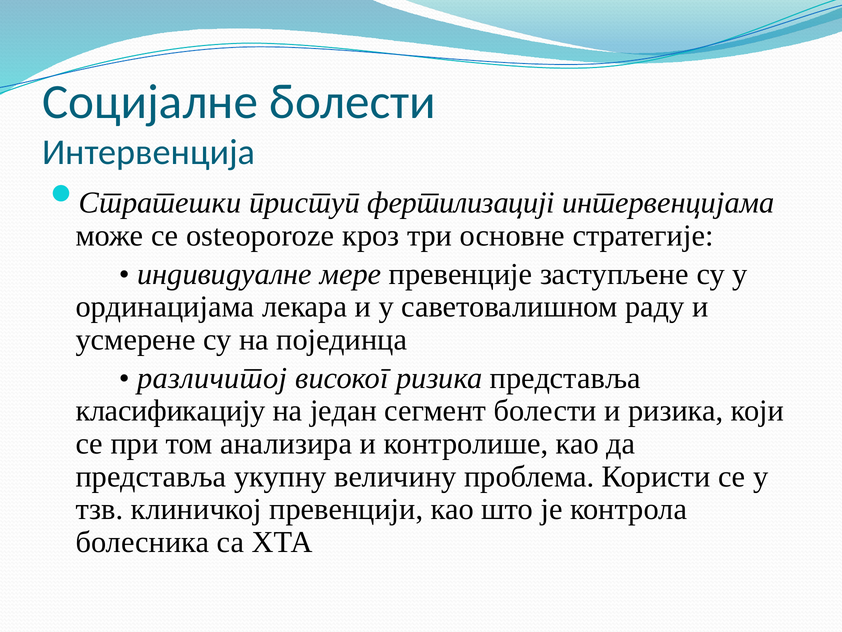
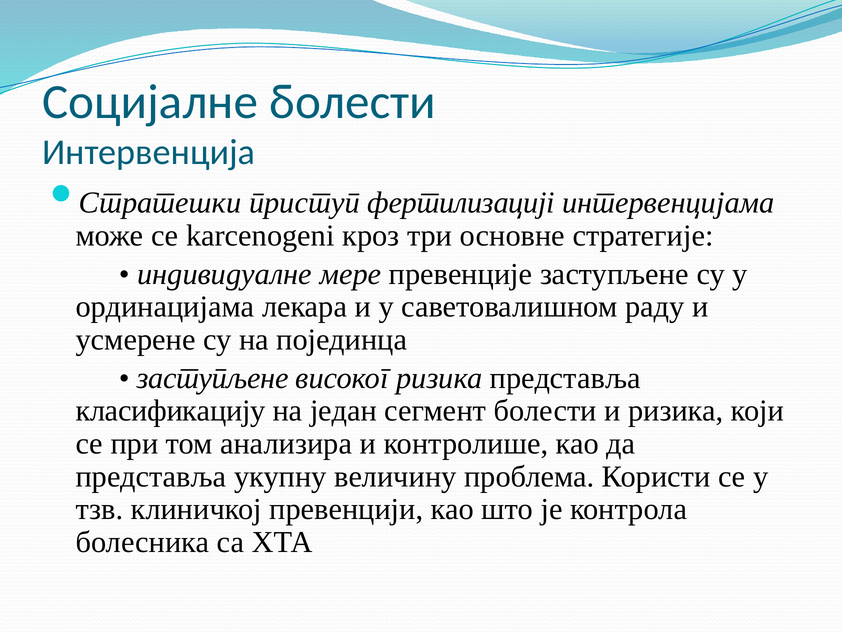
osteoporoze: osteoporoze -> karcenogeni
различитој at (212, 378): различитој -> заступљене
